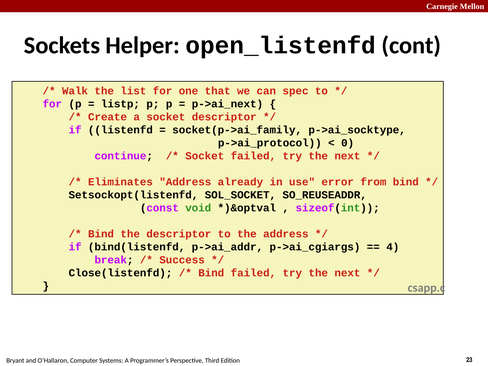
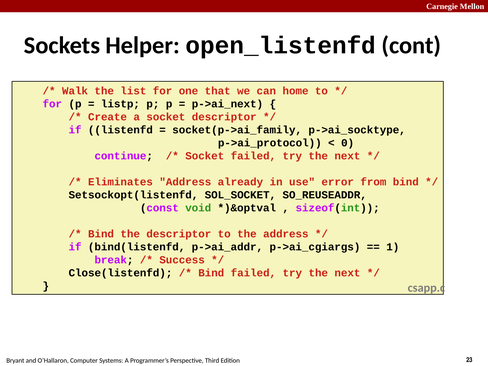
spec: spec -> home
4: 4 -> 1
